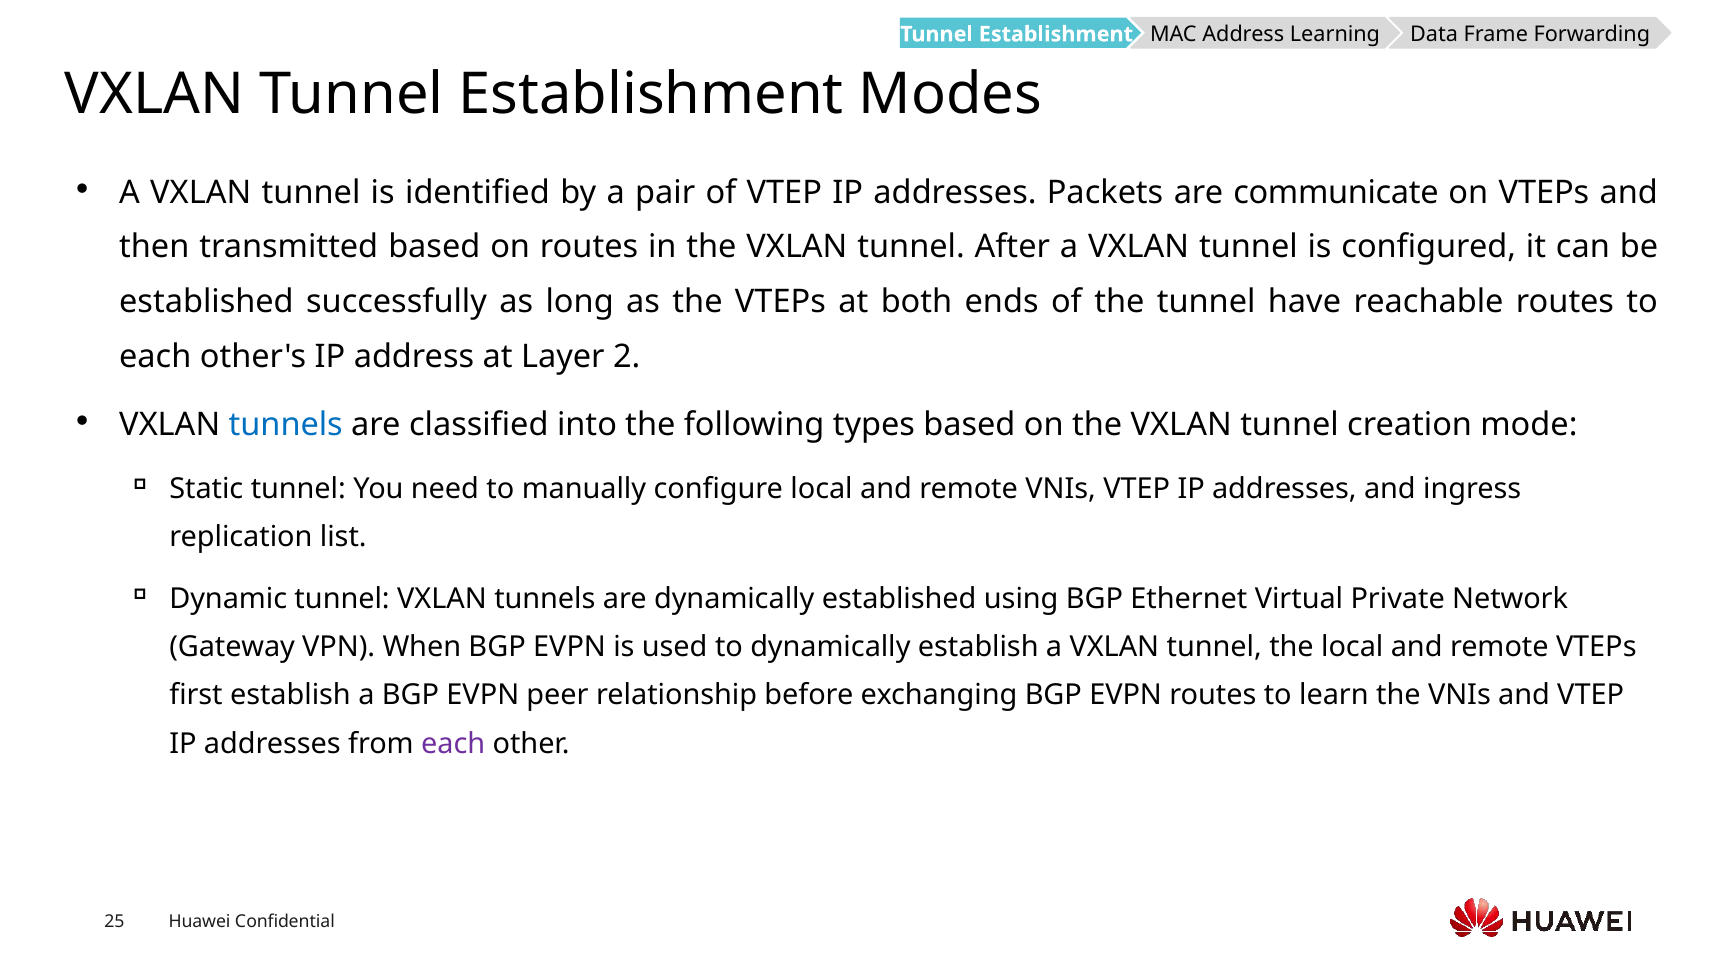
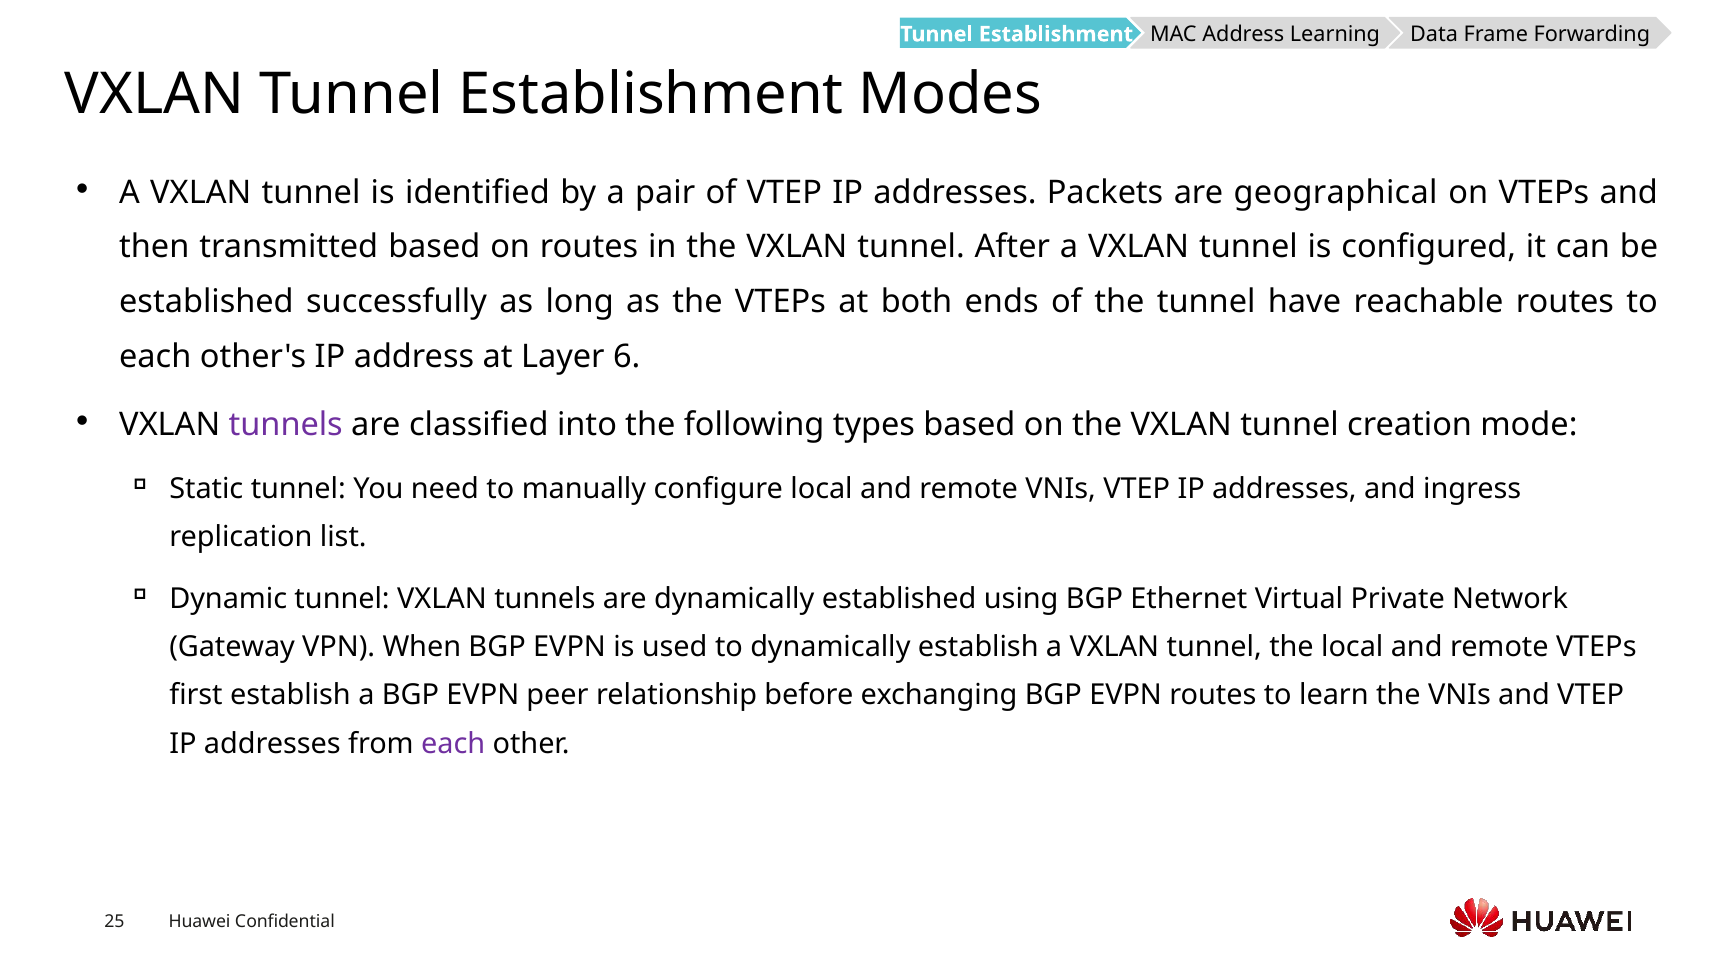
communicate: communicate -> geographical
2: 2 -> 6
tunnels at (286, 425) colour: blue -> purple
